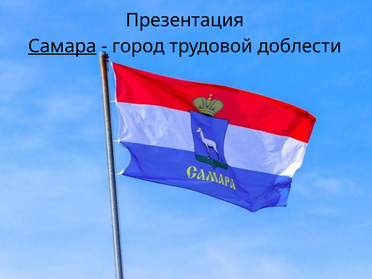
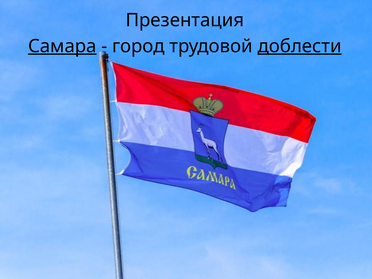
доблести underline: none -> present
